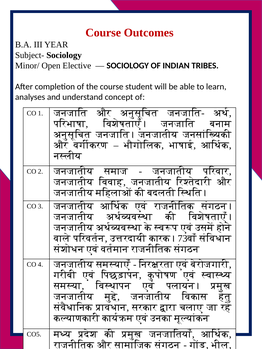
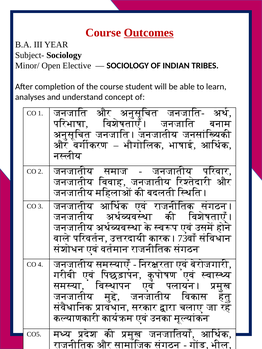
Outcomes underline: none -> present
